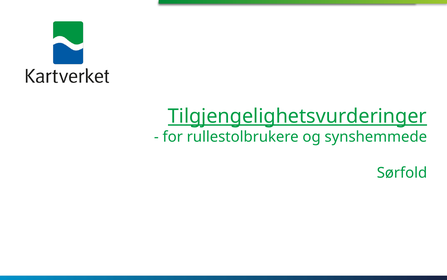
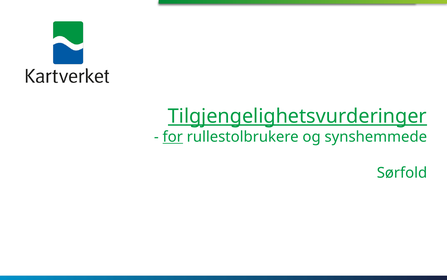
for underline: none -> present
